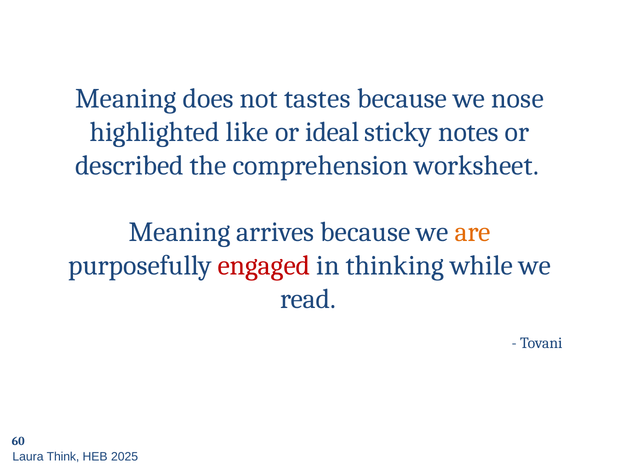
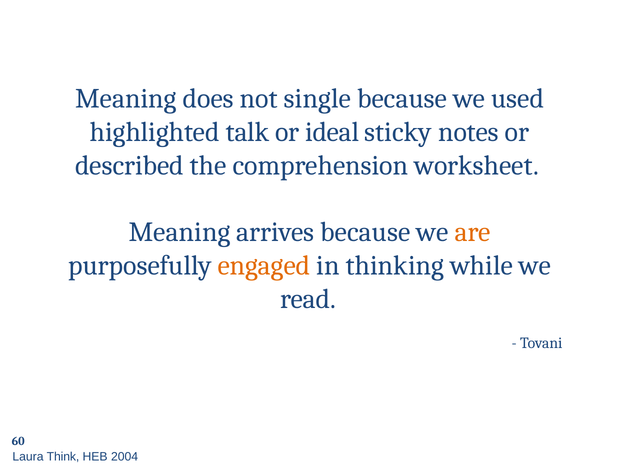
tastes: tastes -> single
nose: nose -> used
like: like -> talk
engaged colour: red -> orange
2025: 2025 -> 2004
